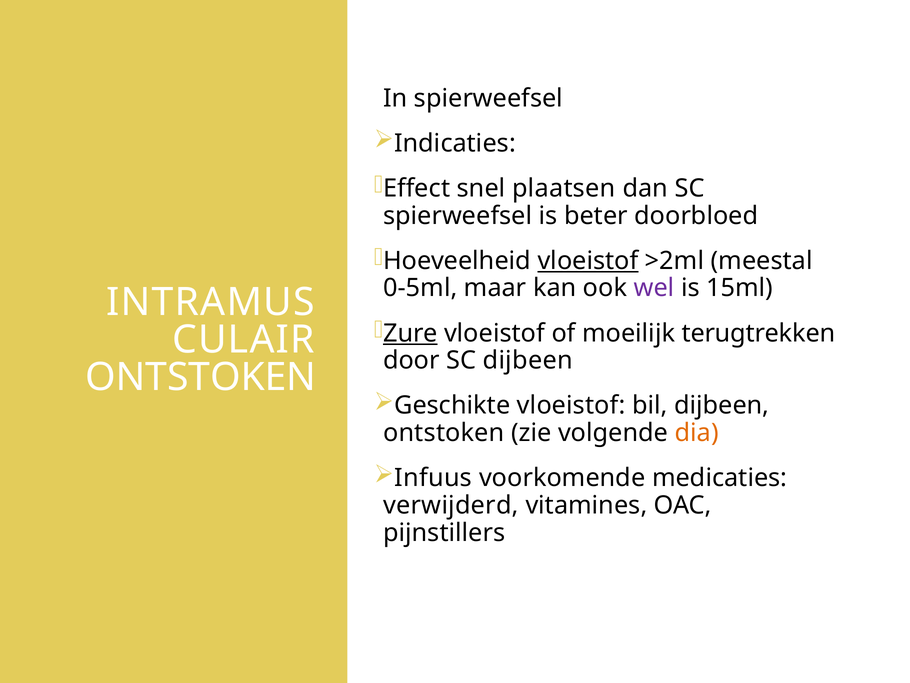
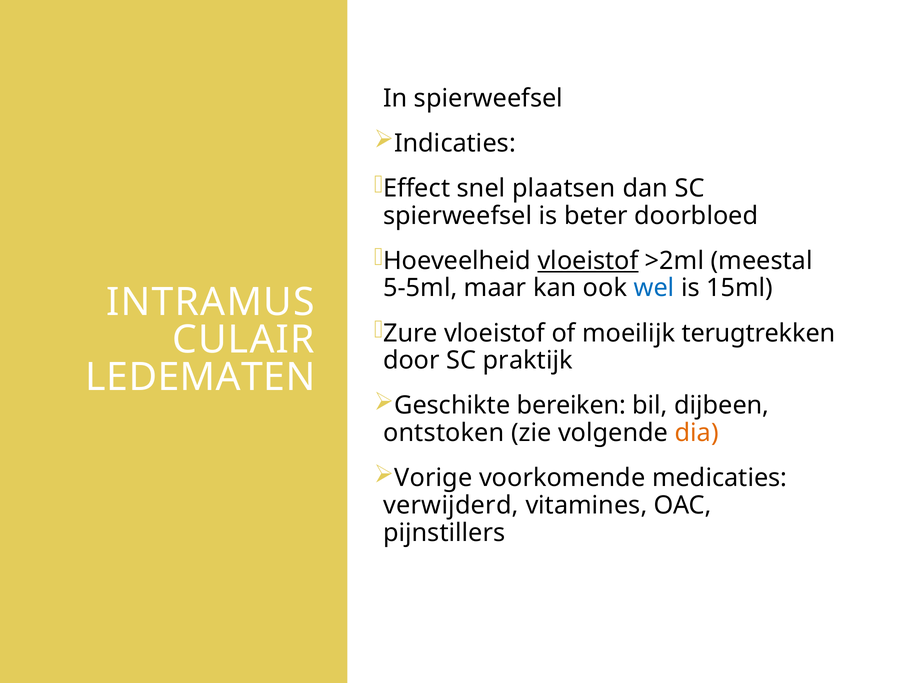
0-5ml: 0-5ml -> 5-5ml
wel colour: purple -> blue
Zure underline: present -> none
SC dijbeen: dijbeen -> praktijk
ONTSTOKEN at (201, 377): ONTSTOKEN -> LEDEMATEN
Geschikte vloeistof: vloeistof -> bereiken
Infuus: Infuus -> Vorige
